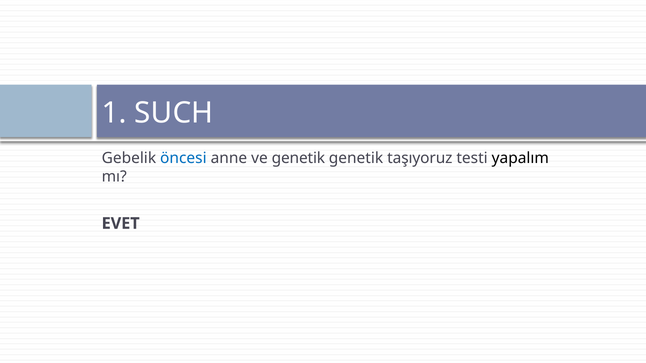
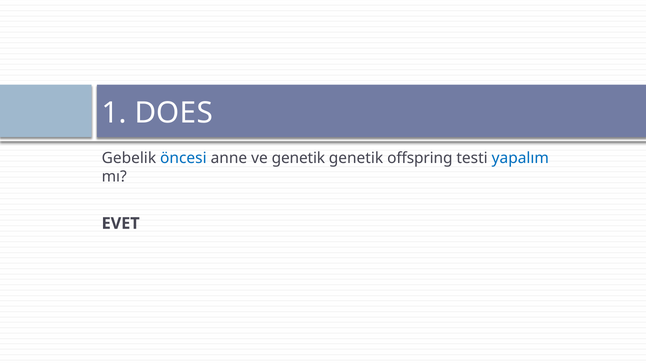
SUCH: SUCH -> DOES
taşıyoruz: taşıyoruz -> offspring
yapalım colour: black -> blue
